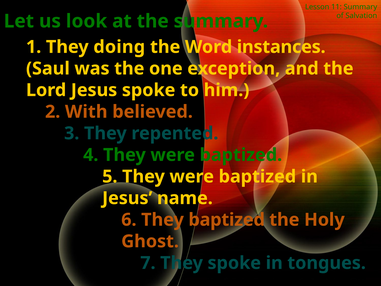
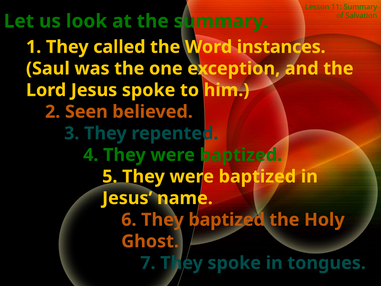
doing: doing -> called
With: With -> Seen
